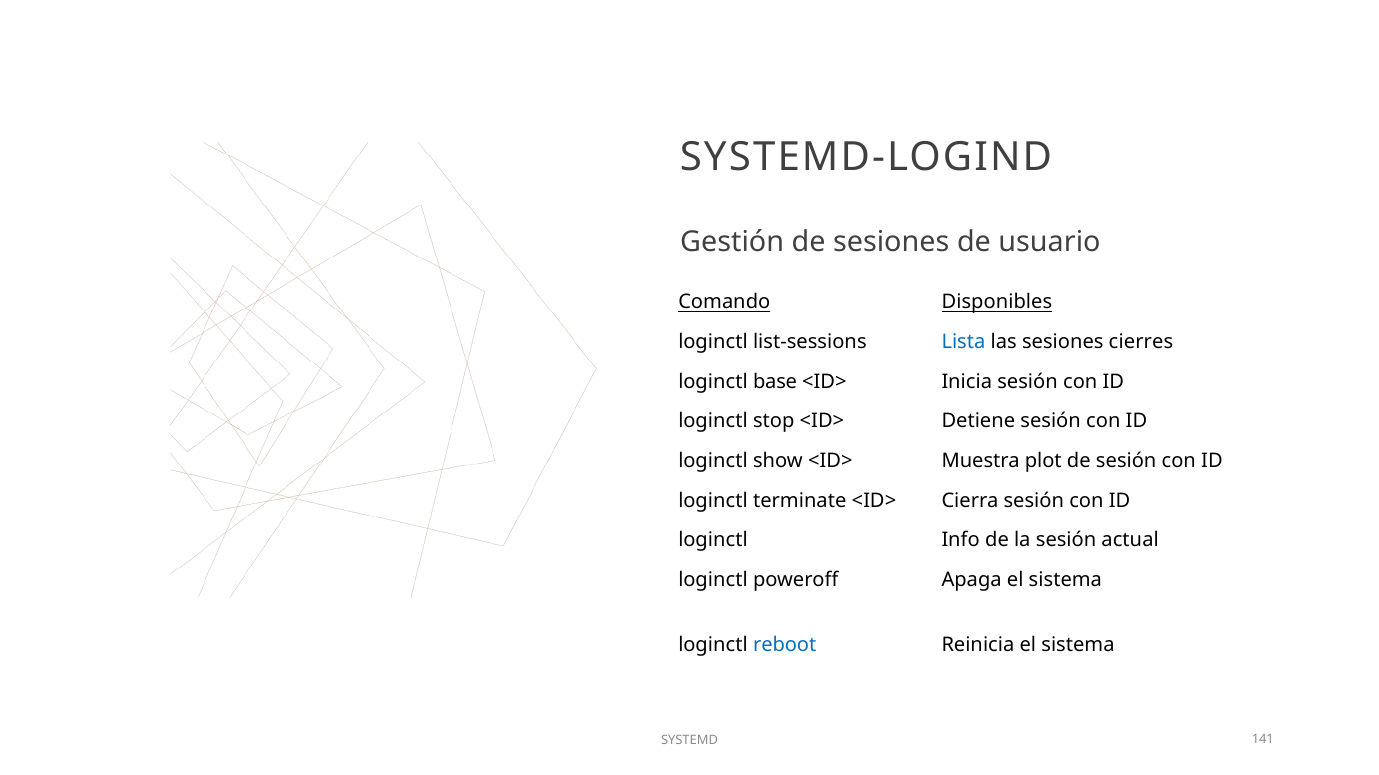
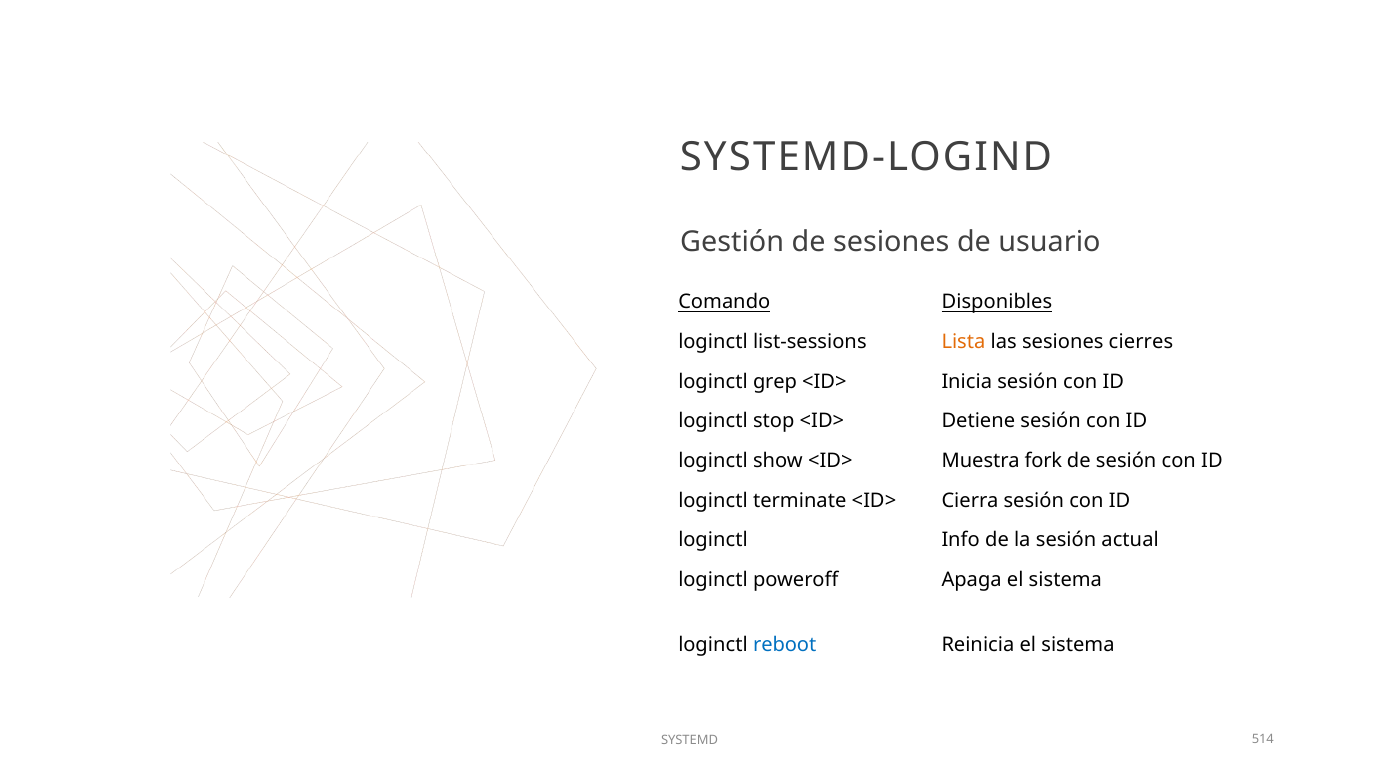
Lista colour: blue -> orange
base: base -> grep
plot: plot -> fork
141: 141 -> 514
